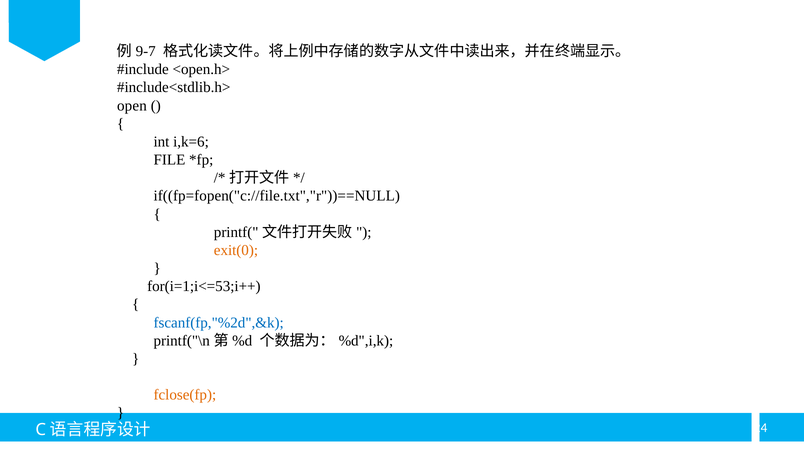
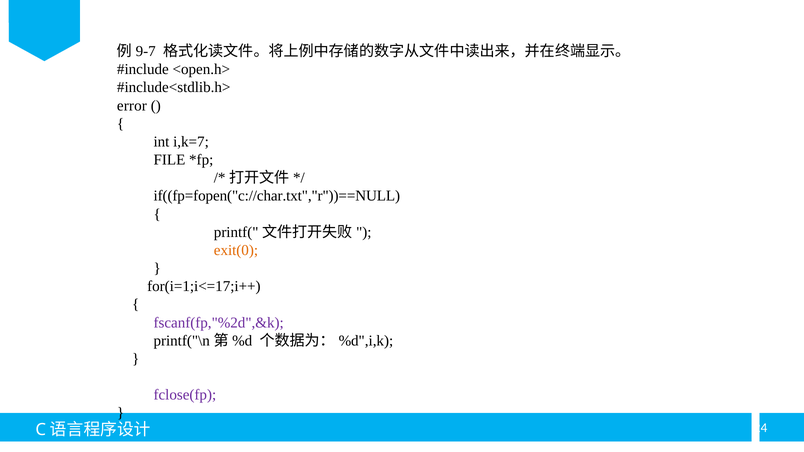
open: open -> error
i,k=6: i,k=6 -> i,k=7
if((fp=fopen("c://file.txt","r"))==NULL: if((fp=fopen("c://file.txt","r"))==NULL -> if((fp=fopen("c://char.txt","r"))==NULL
for(i=1;i<=53;i++: for(i=1;i<=53;i++ -> for(i=1;i<=17;i++
fscanf(fp,"%2d",&k colour: blue -> purple
fclose(fp colour: orange -> purple
